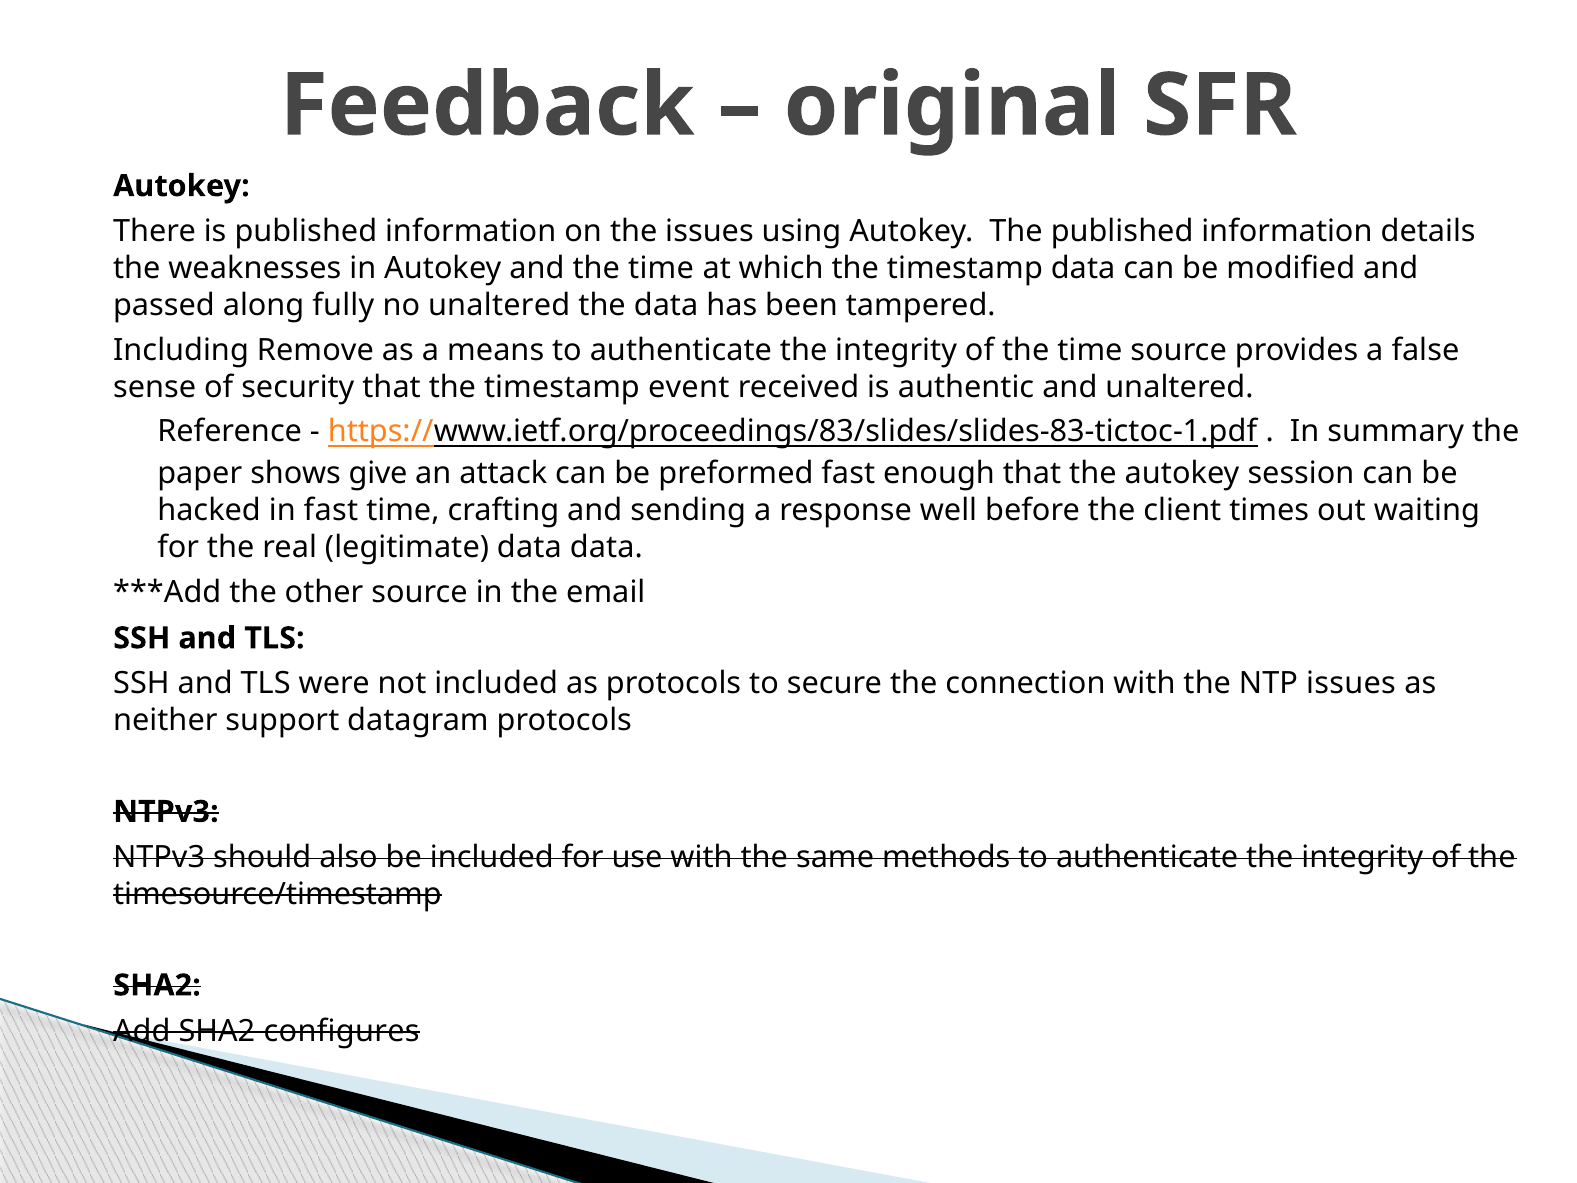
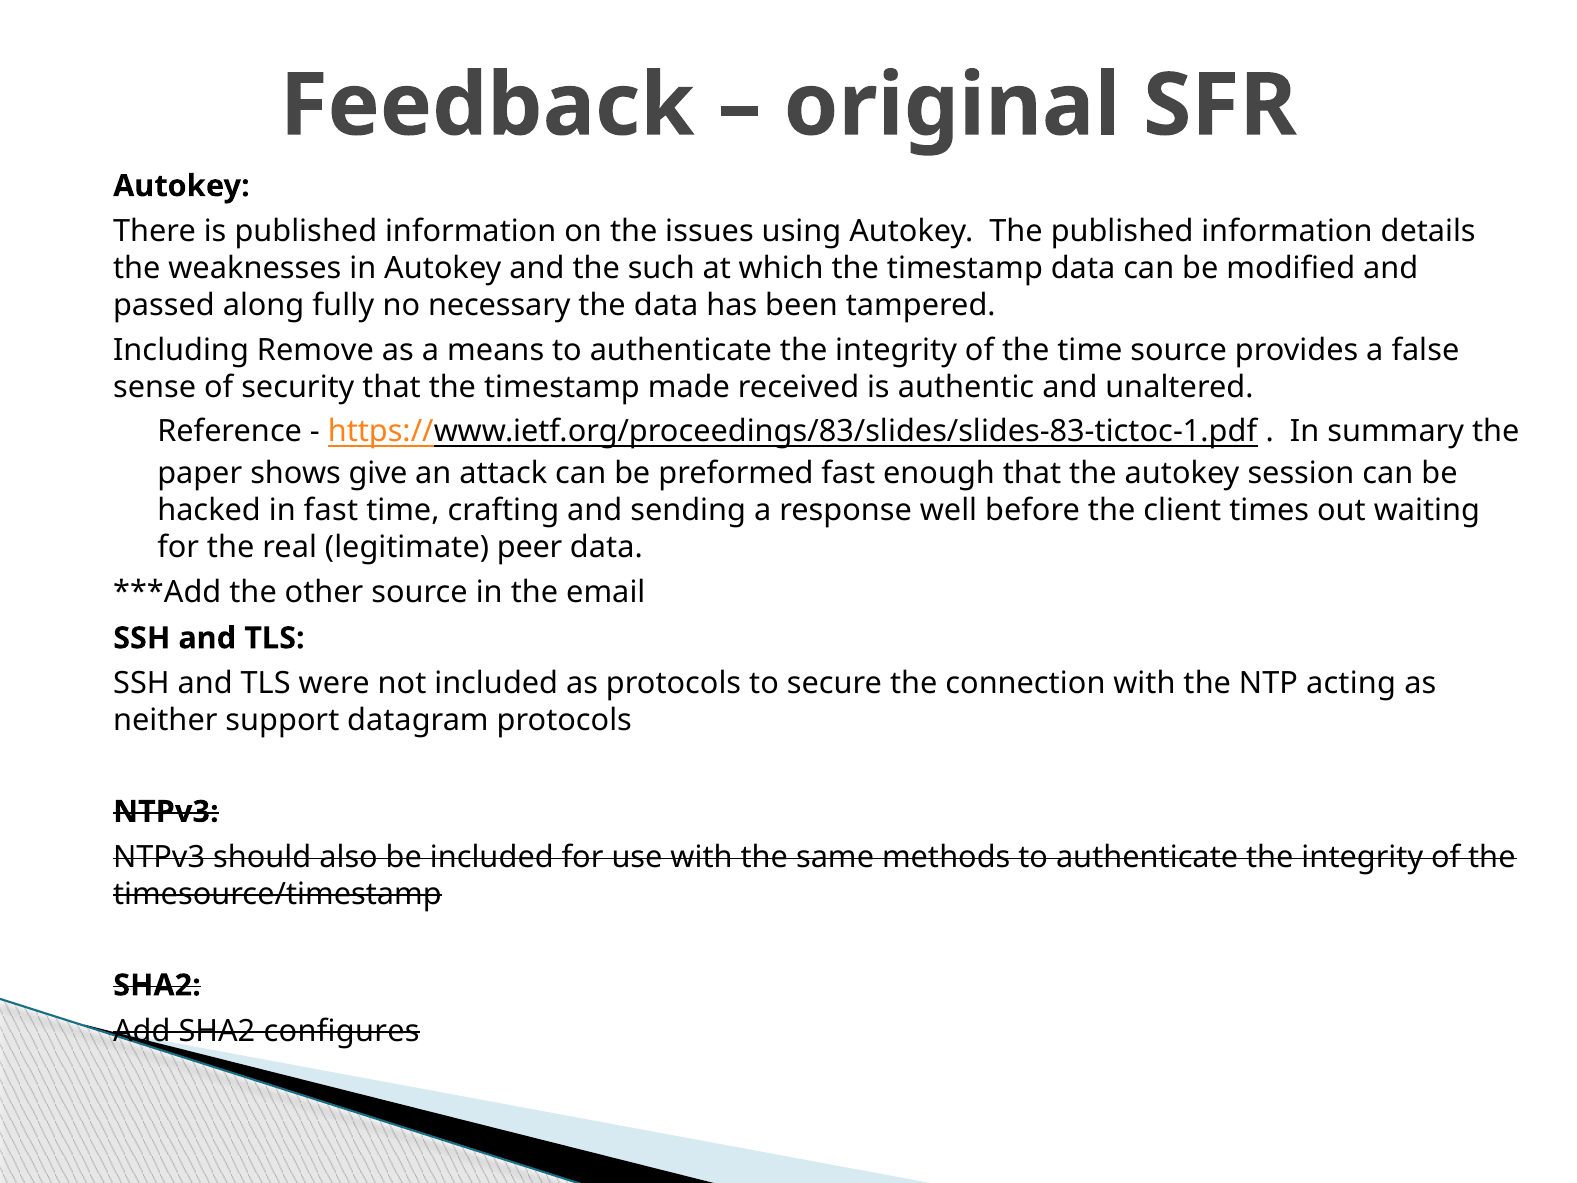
and the time: time -> such
no unaltered: unaltered -> necessary
event: event -> made
legitimate data: data -> peer
NTP issues: issues -> acting
